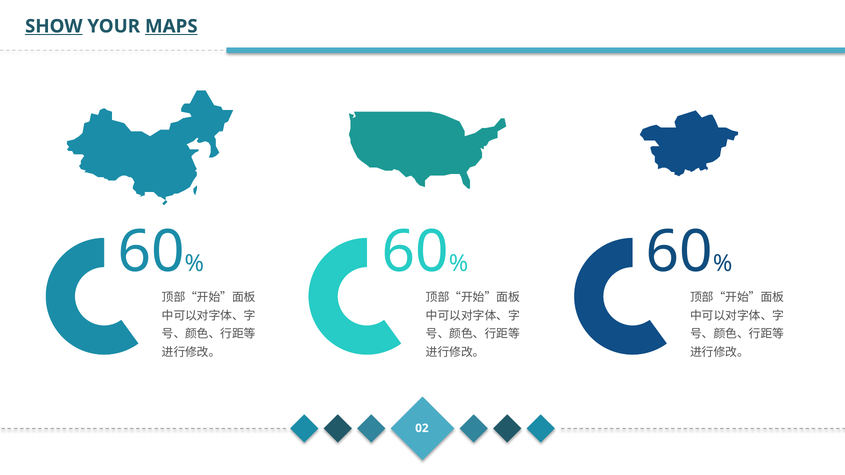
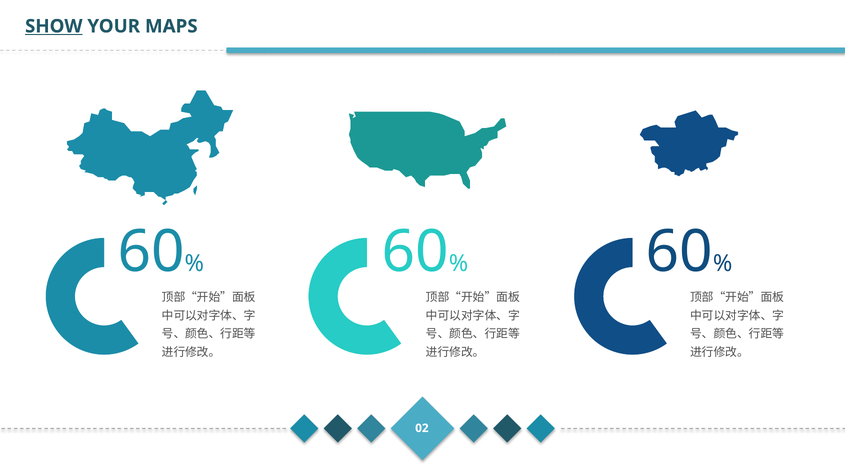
MAPS underline: present -> none
